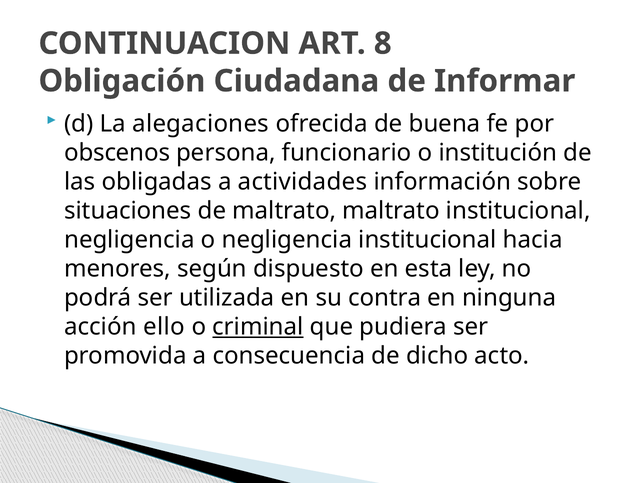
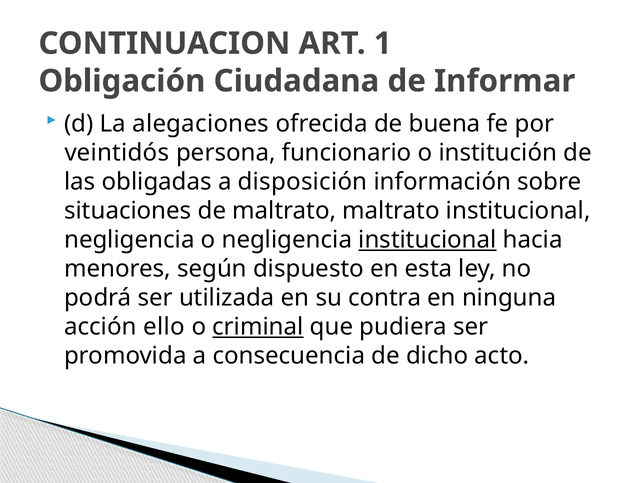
8: 8 -> 1
obscenos: obscenos -> veintidós
actividades: actividades -> disposición
institucional at (427, 239) underline: none -> present
